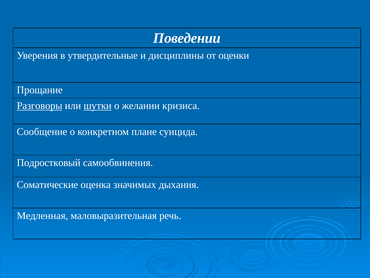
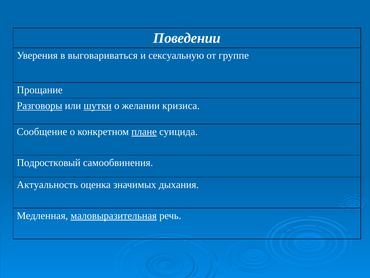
утвердительные: утвердительные -> выговариваться
дисциплины: дисциплины -> сексуальную
оценки: оценки -> группе
плане underline: none -> present
Соматические: Соматические -> Актуальность
маловыразительная underline: none -> present
